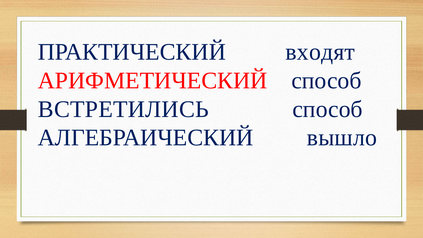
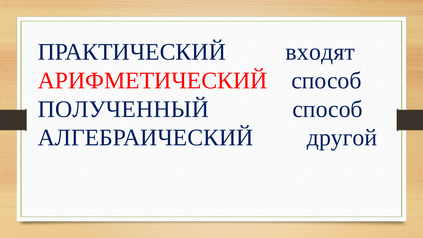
ВСТРЕТИЛИСЬ: ВСТРЕТИЛИСЬ -> ПОЛУЧЕННЫЙ
вышло: вышло -> другой
